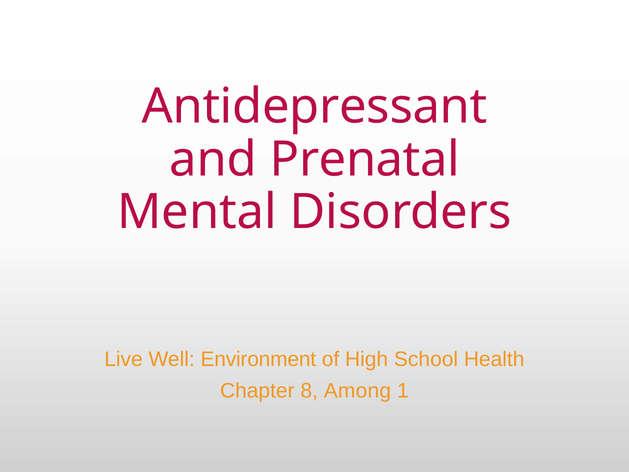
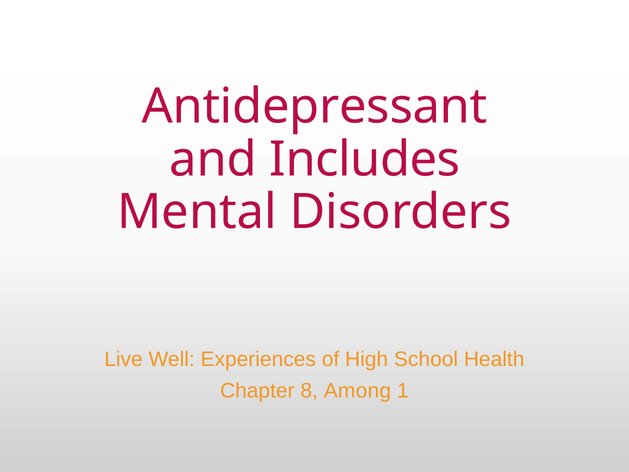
Prenatal: Prenatal -> Includes
Environment: Environment -> Experiences
